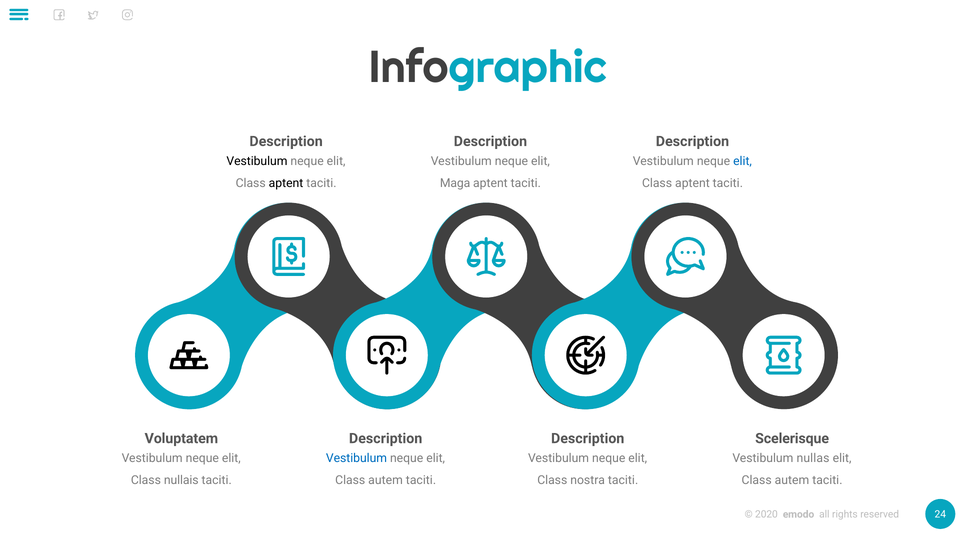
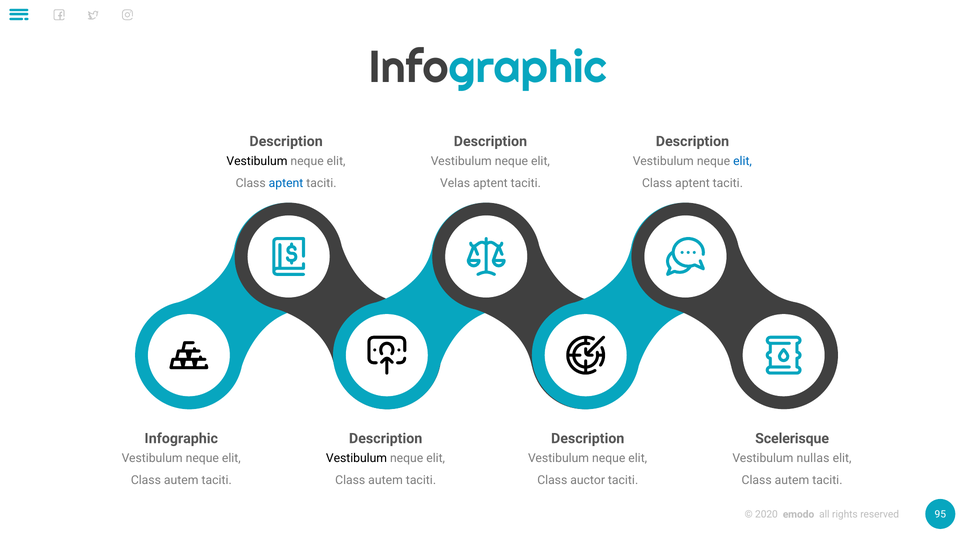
aptent at (286, 183) colour: black -> blue
Maga: Maga -> Velas
Voluptatem at (181, 438): Voluptatem -> Infographic
Vestibulum at (356, 458) colour: blue -> black
nullais at (181, 480): nullais -> autem
nostra: nostra -> auctor
24: 24 -> 95
